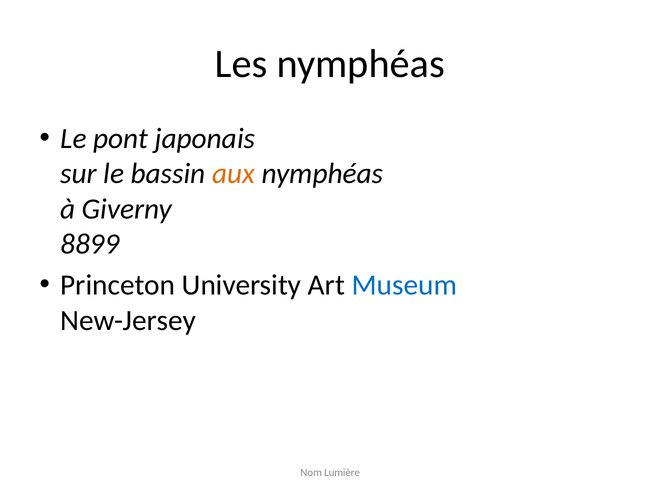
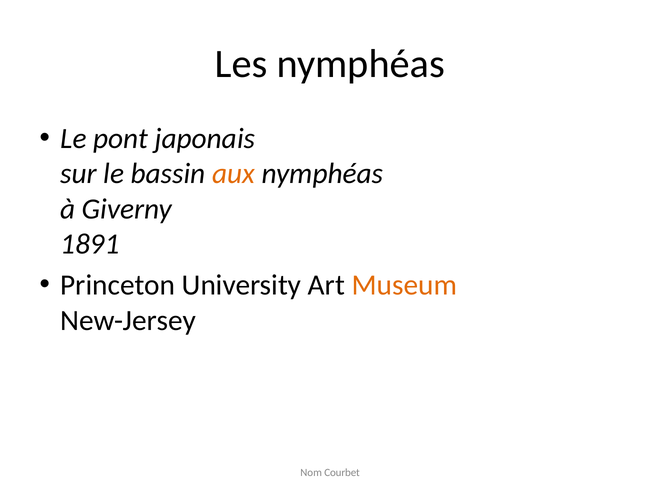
8899: 8899 -> 1891
Museum colour: blue -> orange
Lumière: Lumière -> Courbet
